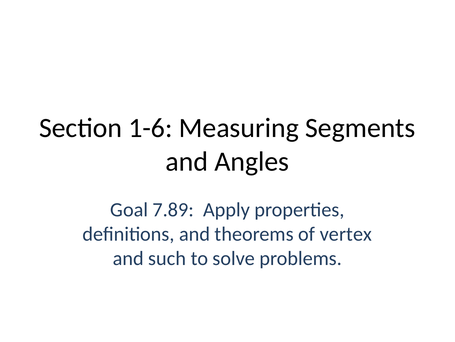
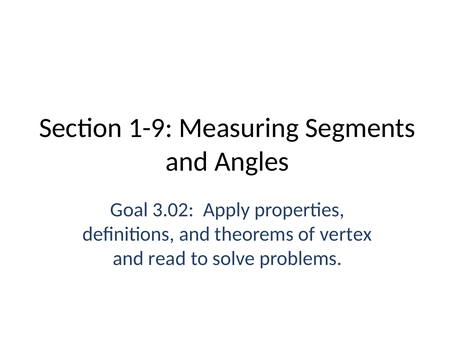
1-6: 1-6 -> 1-9
7.89: 7.89 -> 3.02
such: such -> read
